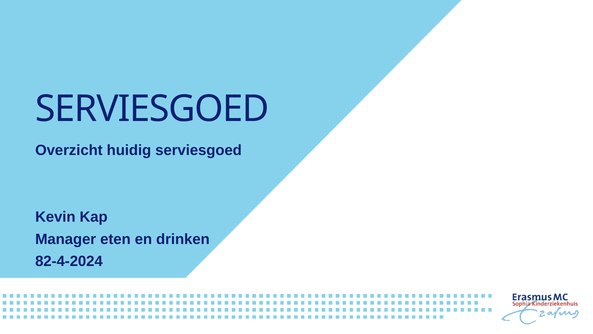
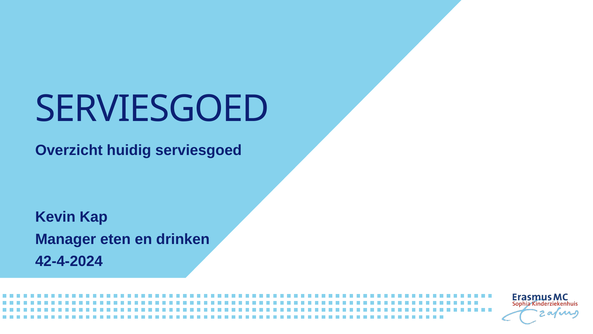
82-4-2024: 82-4-2024 -> 42-4-2024
